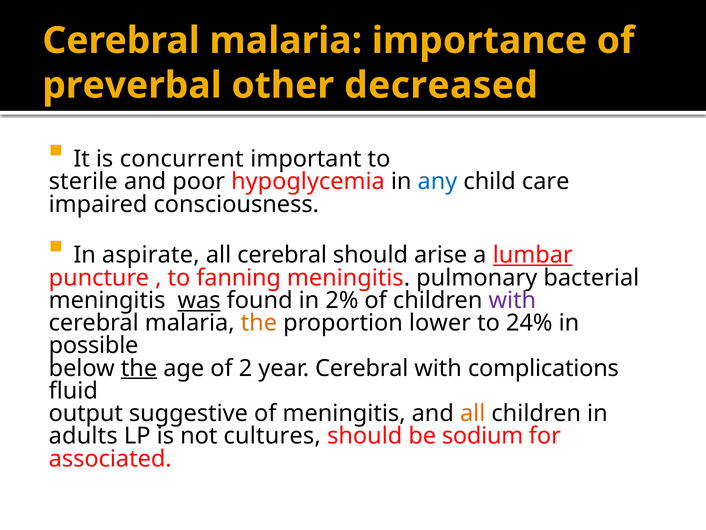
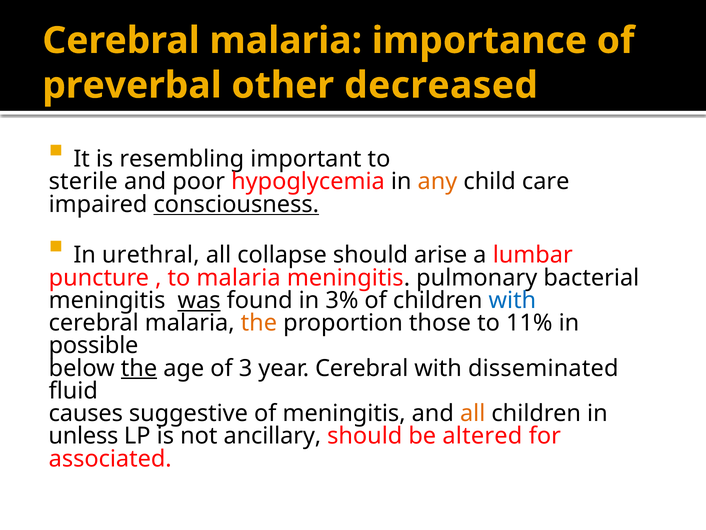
concurrent: concurrent -> resembling
any colour: blue -> orange
consciousness underline: none -> present
aspirate: aspirate -> urethral
all cerebral: cerebral -> collapse
lumbar underline: present -> none
to fanning: fanning -> malaria
2%: 2% -> 3%
with at (512, 300) colour: purple -> blue
lower: lower -> those
24%: 24% -> 11%
2: 2 -> 3
complications: complications -> disseminated
output: output -> causes
adults: adults -> unless
cultures: cultures -> ancillary
sodium: sodium -> altered
